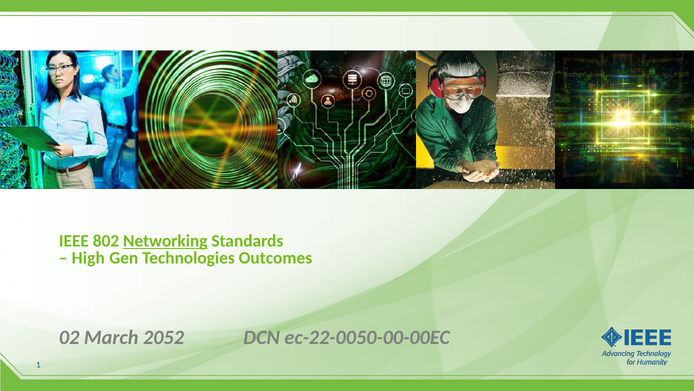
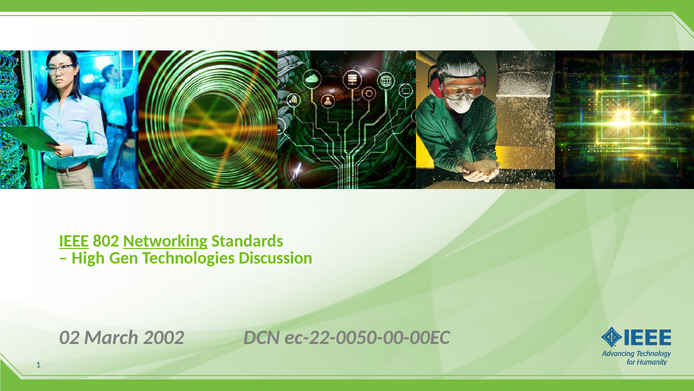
IEEE underline: none -> present
Outcomes: Outcomes -> Discussion
2052: 2052 -> 2002
